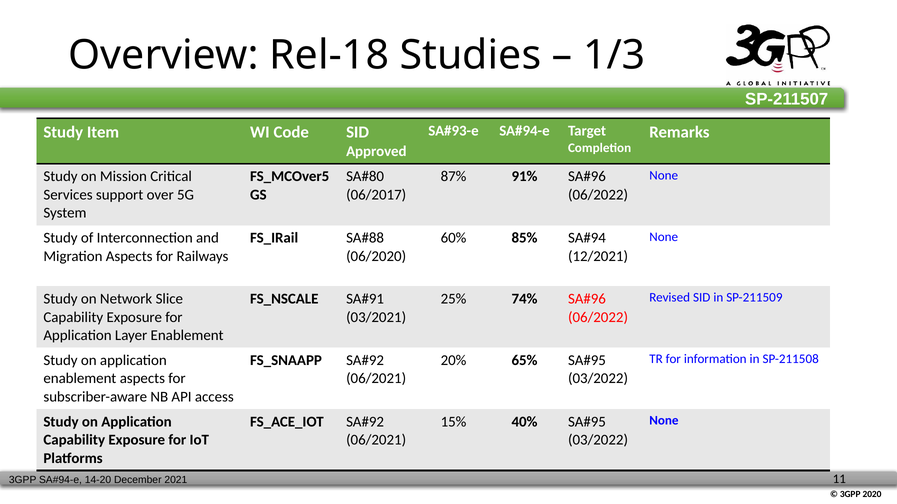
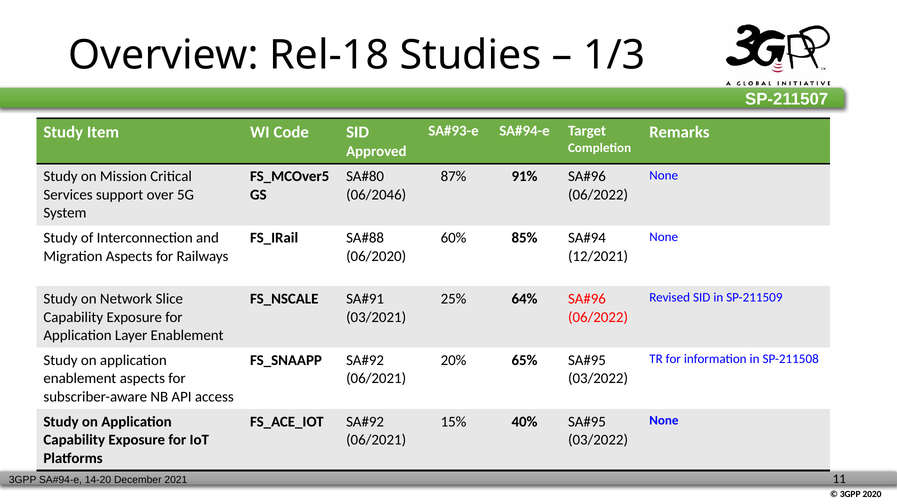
06/2017: 06/2017 -> 06/2046
74%: 74% -> 64%
